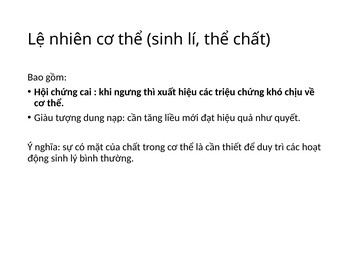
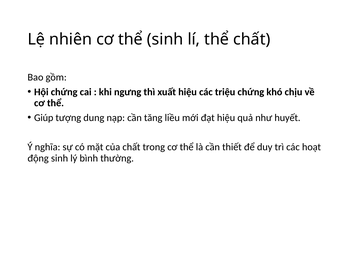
Giàu: Giàu -> Giúp
quyết: quyết -> huyết
